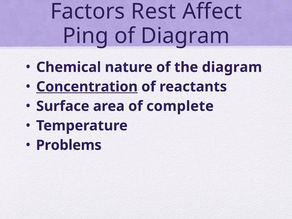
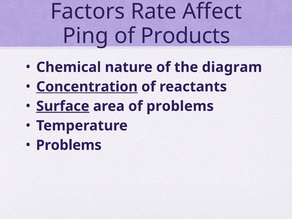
Rest: Rest -> Rate
of Diagram: Diagram -> Products
Surface underline: none -> present
of complete: complete -> problems
